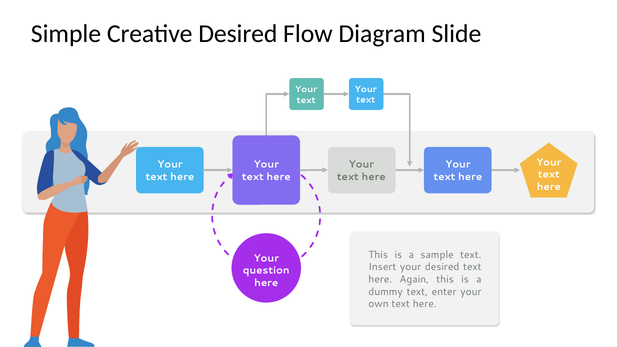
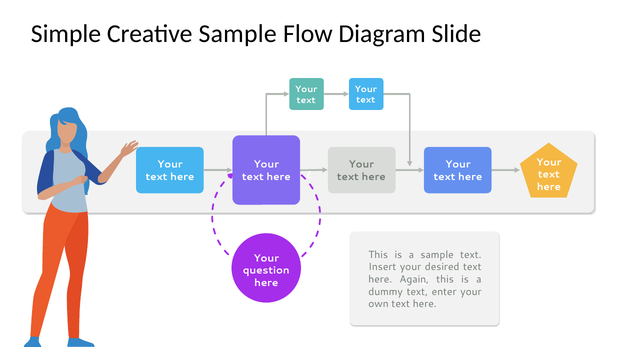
Creative Desired: Desired -> Sample
